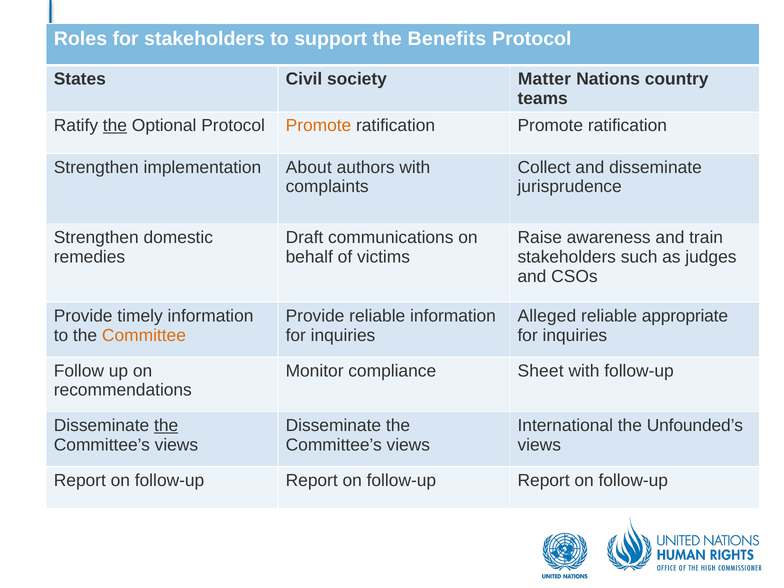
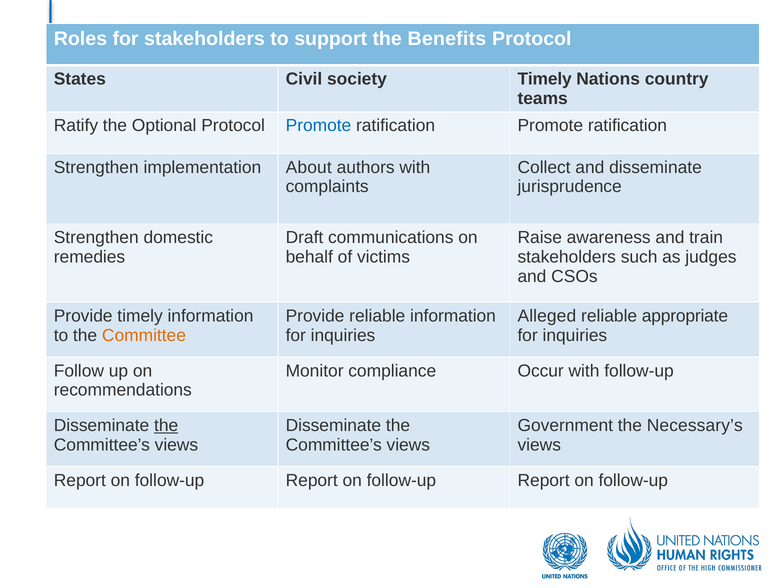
society Matter: Matter -> Timely
the at (115, 126) underline: present -> none
Promote at (318, 126) colour: orange -> blue
Sheet: Sheet -> Occur
International: International -> Government
Unfounded’s: Unfounded’s -> Necessary’s
